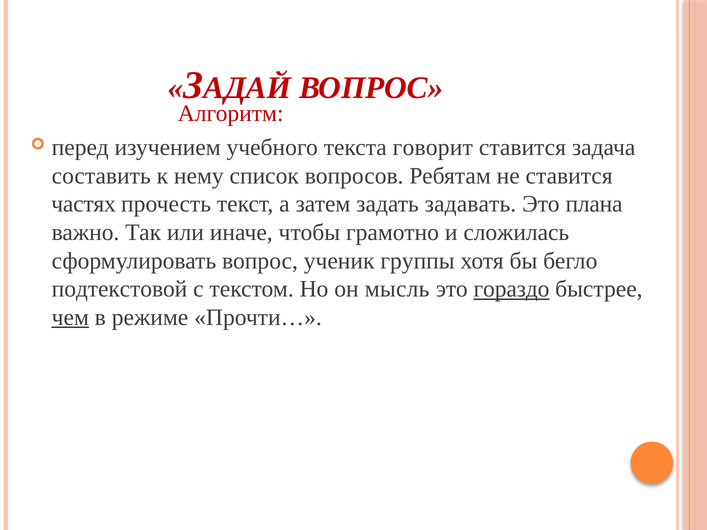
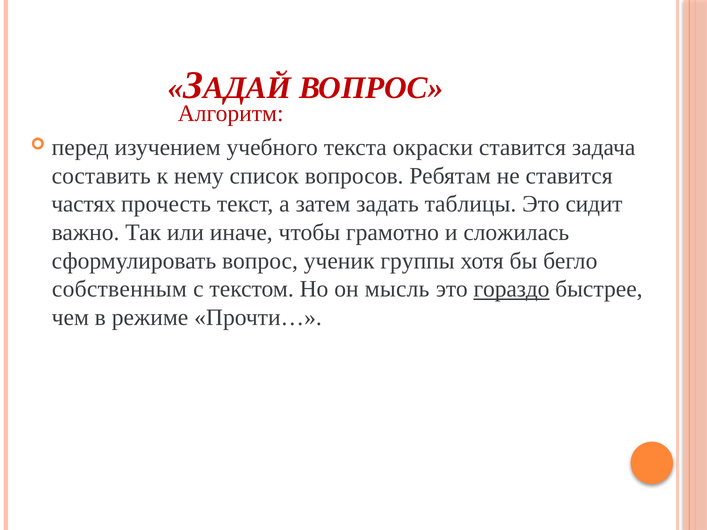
говорит: говорит -> окраски
задавать: задавать -> таблицы
плана: плана -> сидит
подтекстовой: подтекстовой -> собственным
чем underline: present -> none
